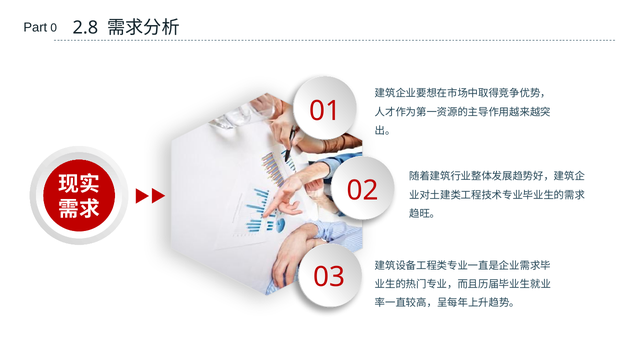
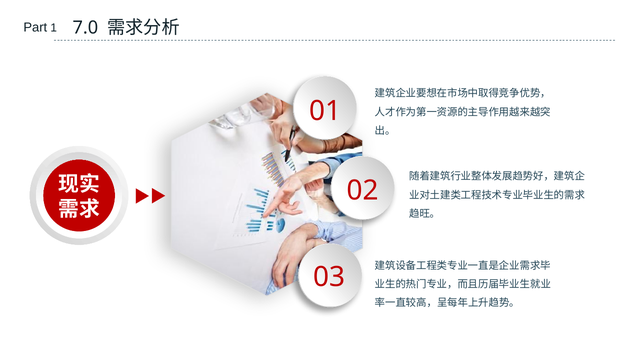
0: 0 -> 1
2.8: 2.8 -> 7.0
